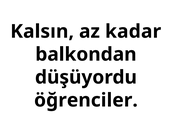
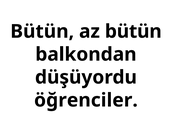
Kalsın at (42, 31): Kalsın -> Bütün
az kadar: kadar -> bütün
